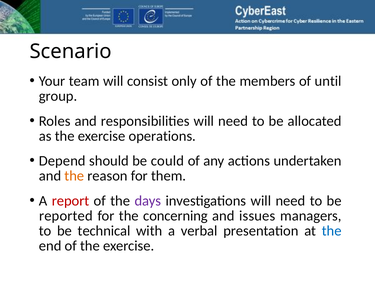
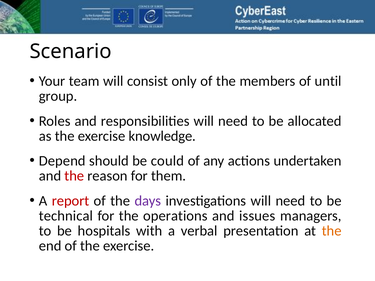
operations: operations -> knowledge
the at (74, 176) colour: orange -> red
reported: reported -> technical
concerning: concerning -> operations
technical: technical -> hospitals
the at (332, 231) colour: blue -> orange
